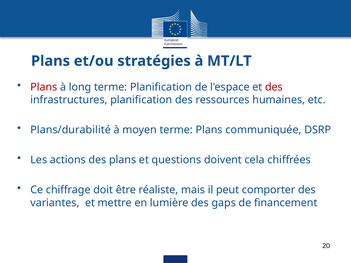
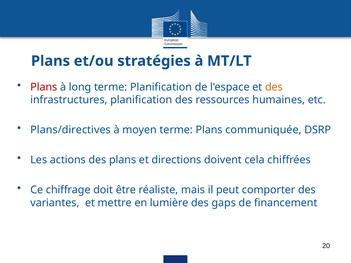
des at (274, 87) colour: red -> orange
Plans/durabilité: Plans/durabilité -> Plans/directives
questions: questions -> directions
